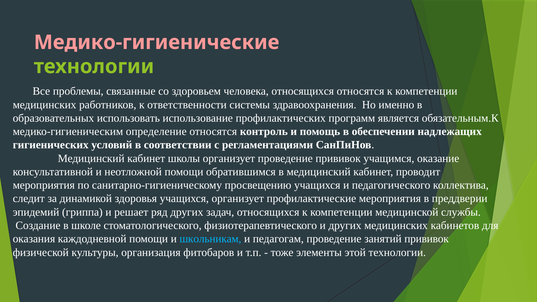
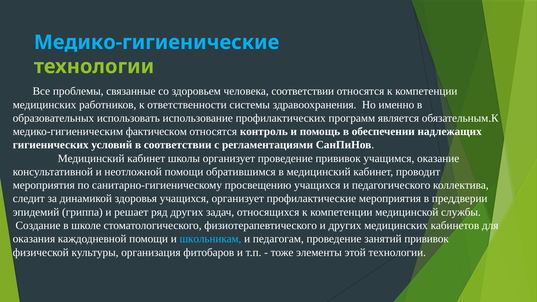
Медико-гигиенические colour: pink -> light blue
человека относящихся: относящихся -> соответствии
определение: определение -> фактическом
